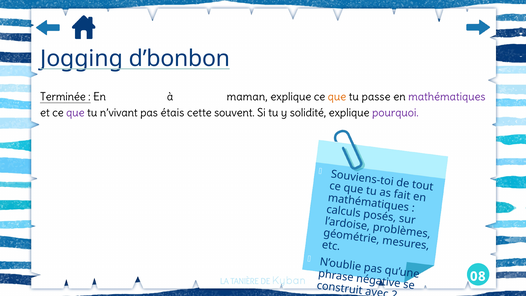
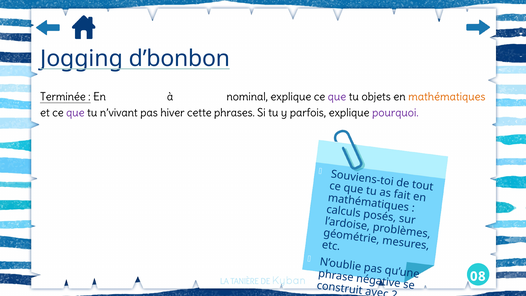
maman: maman -> nominal
que at (337, 97) colour: orange -> purple
passe: passe -> objets
mathématiques colour: purple -> orange
étais: étais -> hiver
souvent: souvent -> phrases
solidité: solidité -> parfois
